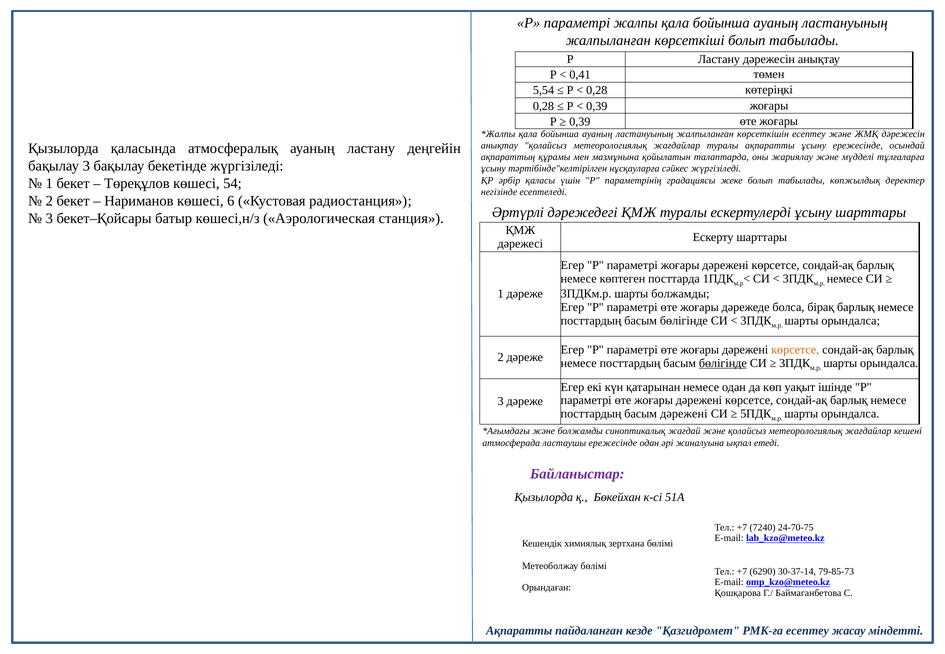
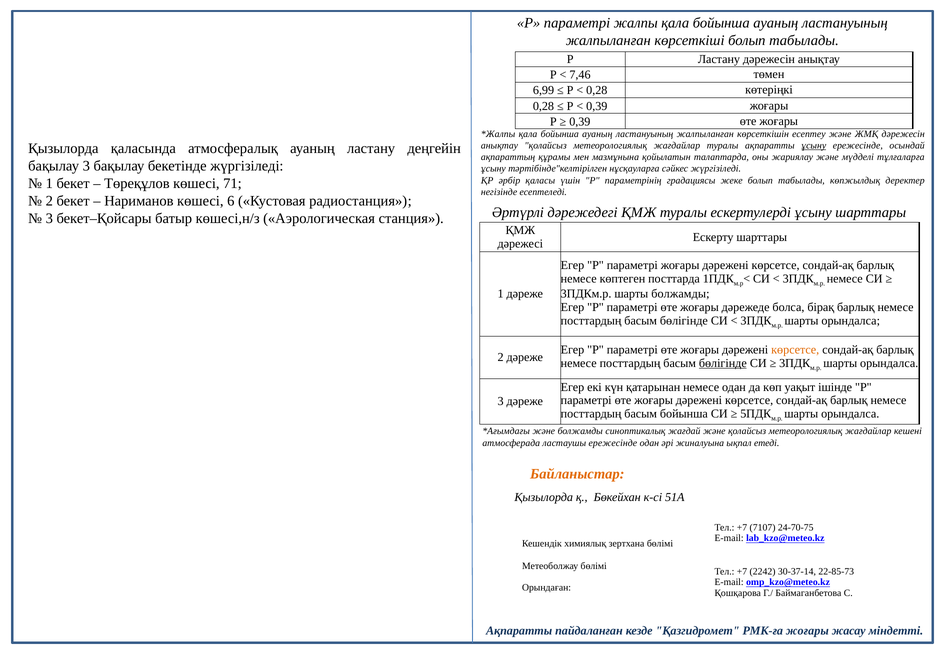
0,41: 0,41 -> 7,46
5,54: 5,54 -> 6,99
ұсыну at (814, 146) underline: none -> present
54: 54 -> 71
басым дәрежені: дәрежені -> бойынша
Байланыстар colour: purple -> orange
7240: 7240 -> 7107
6290: 6290 -> 2242
79-85-73: 79-85-73 -> 22-85-73
РМК-ға есептеу: есептеу -> жоғары
